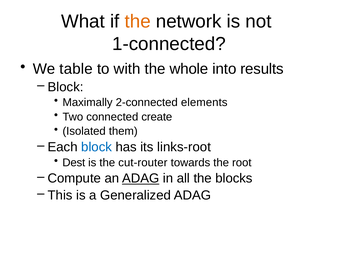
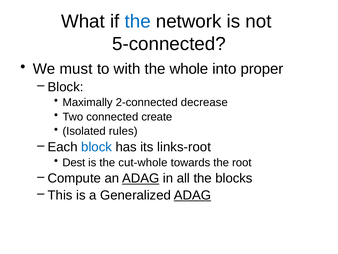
the at (138, 21) colour: orange -> blue
1-connected: 1-connected -> 5-connected
table: table -> must
results: results -> proper
elements: elements -> decrease
them: them -> rules
cut-router: cut-router -> cut-whole
ADAG at (192, 195) underline: none -> present
